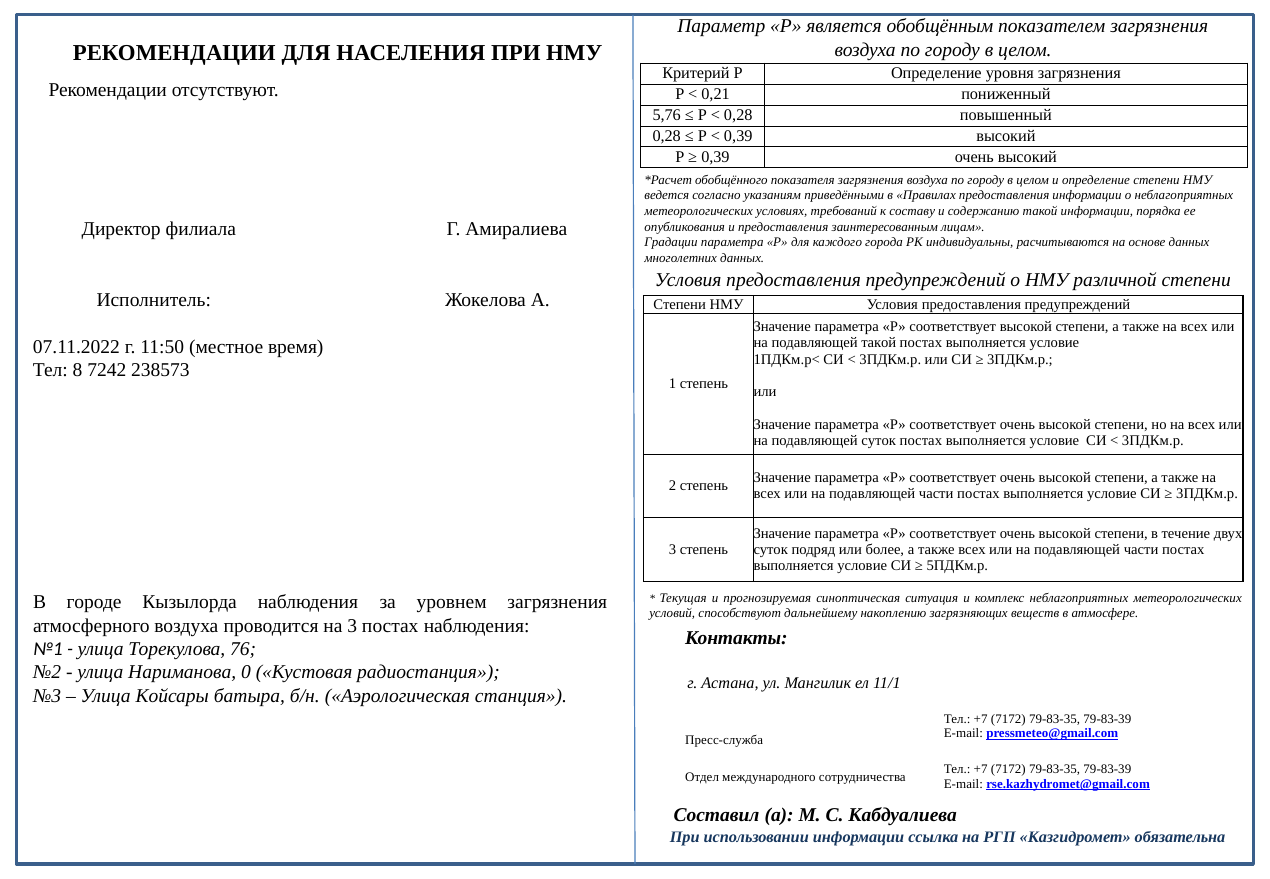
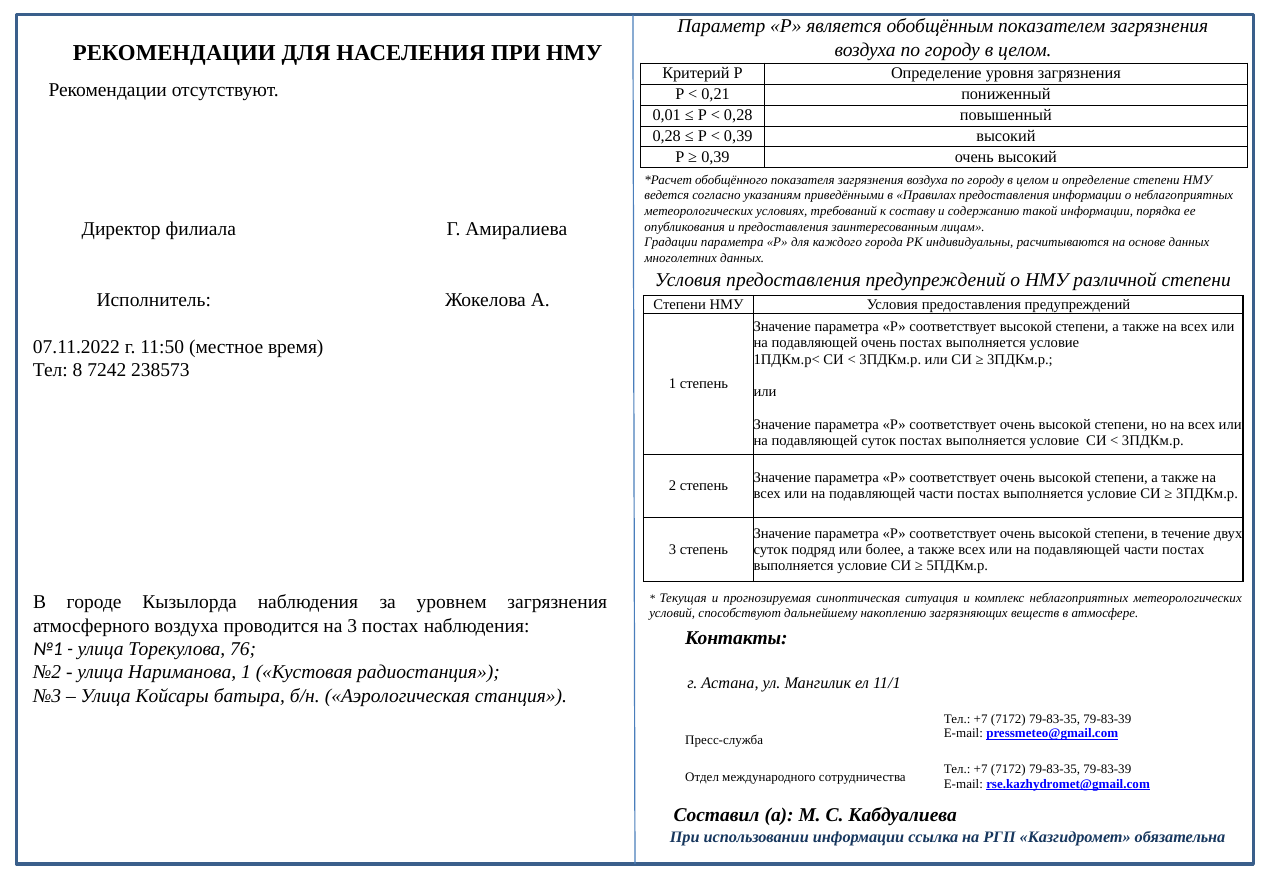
5,76: 5,76 -> 0,01
подавляющей такой: такой -> очень
Нариманова 0: 0 -> 1
